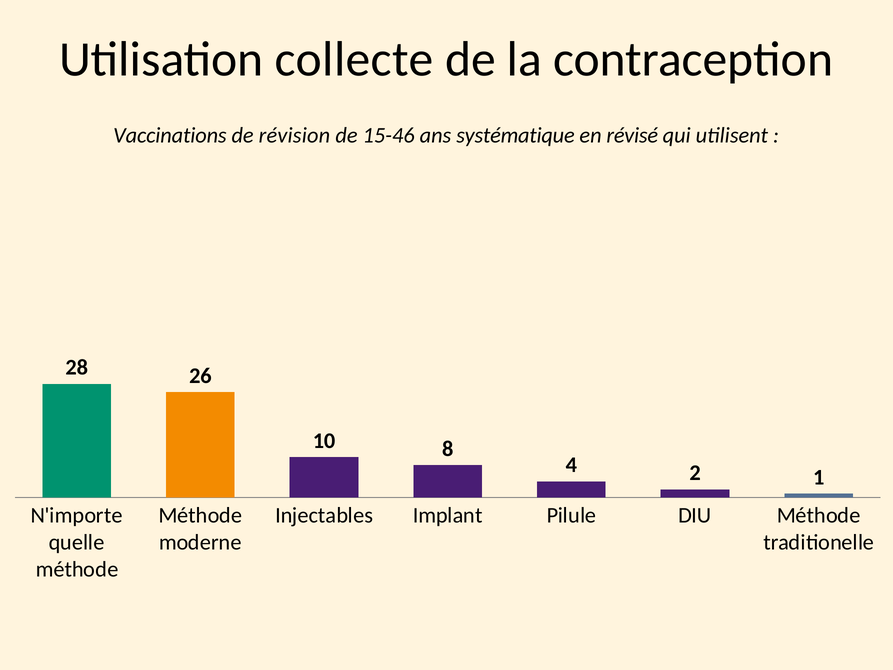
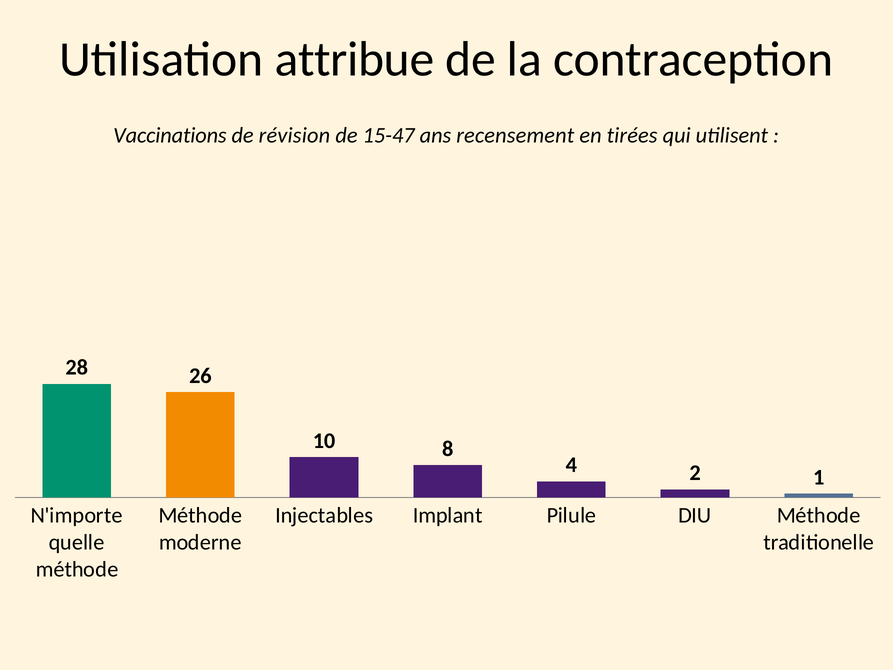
collecte: collecte -> attribue
15-46: 15-46 -> 15-47
systématique: systématique -> recensement
révisé: révisé -> tirées
